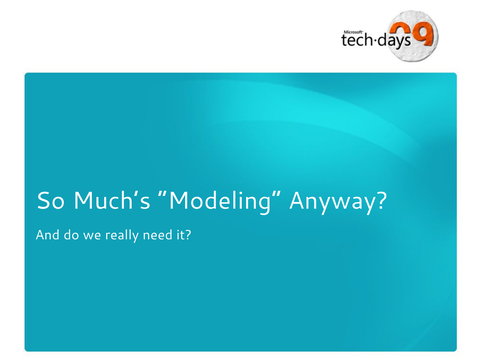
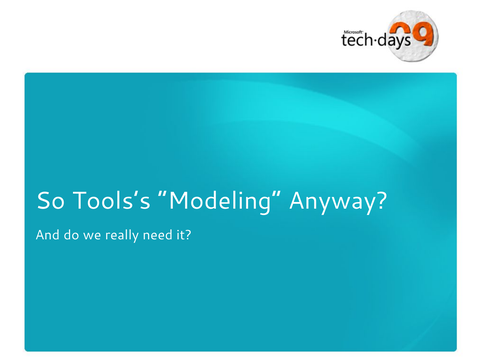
Much’s: Much’s -> Tools’s
